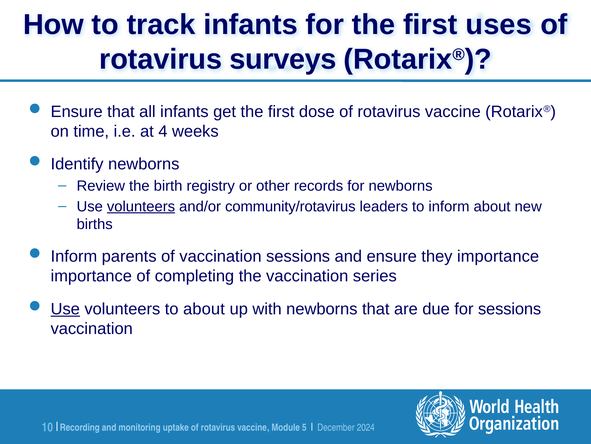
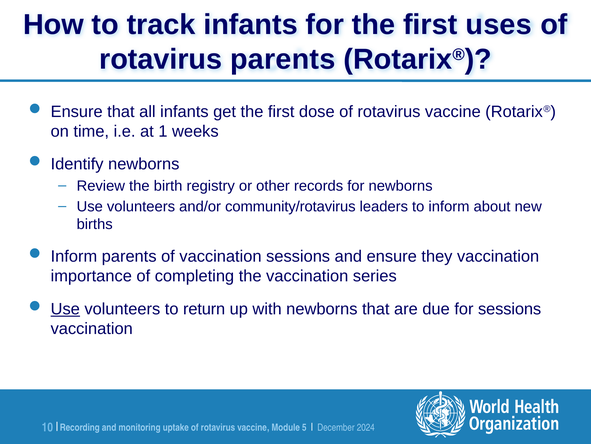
rotavirus surveys: surveys -> parents
4: 4 -> 1
volunteers at (141, 206) underline: present -> none
they importance: importance -> vaccination
to about: about -> return
